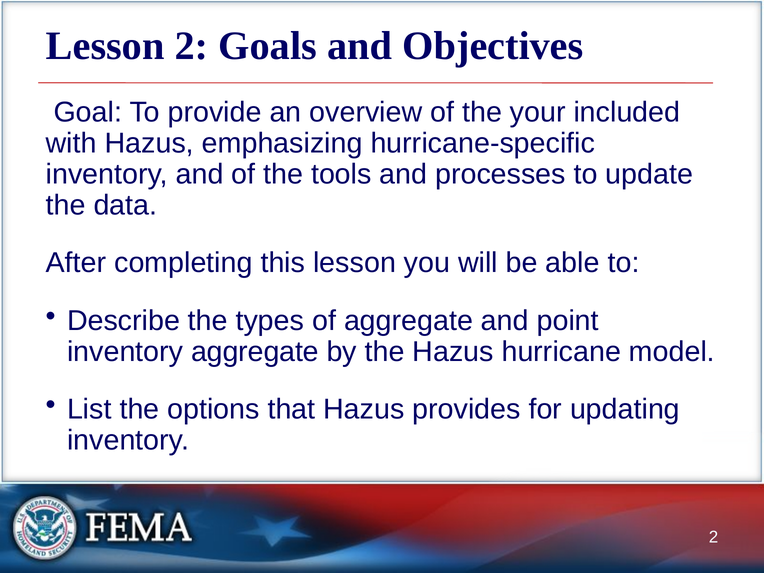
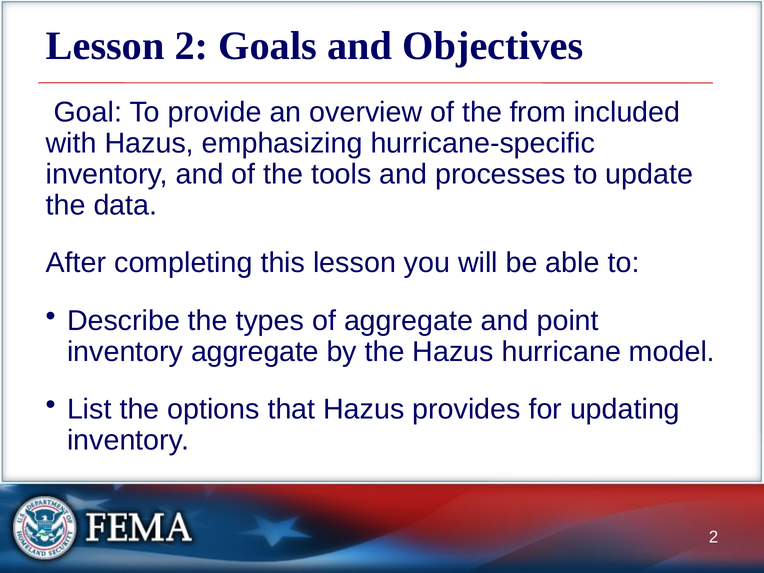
your: your -> from
